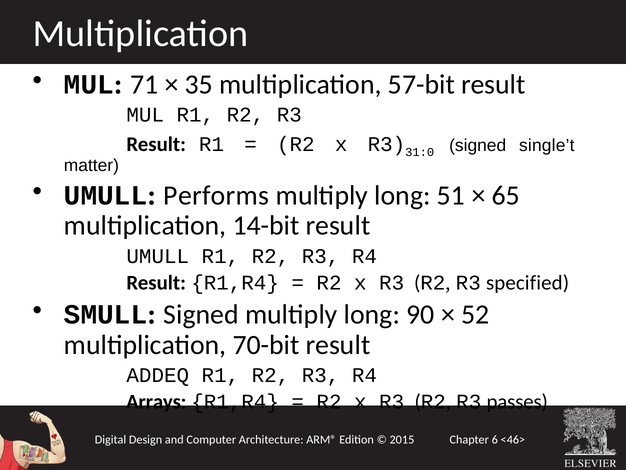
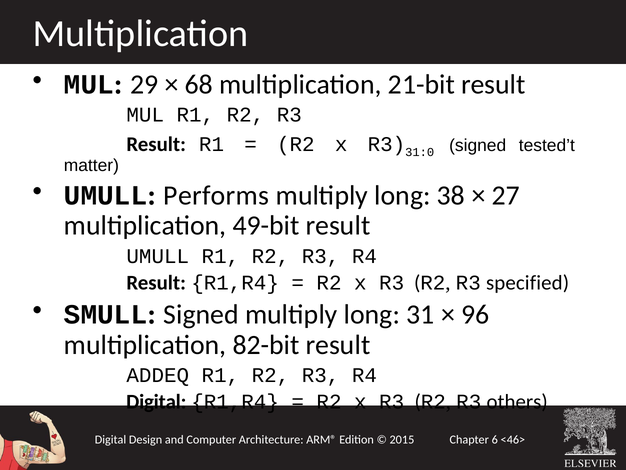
71: 71 -> 29
35: 35 -> 68
57-bit: 57-bit -> 21-bit
single’t: single’t -> tested’t
51: 51 -> 38
65: 65 -> 27
14-bit: 14-bit -> 49-bit
90: 90 -> 31
52: 52 -> 96
70-bit: 70-bit -> 82-bit
Arrays at (156, 402): Arrays -> Digital
passes: passes -> others
